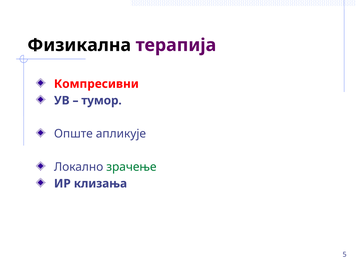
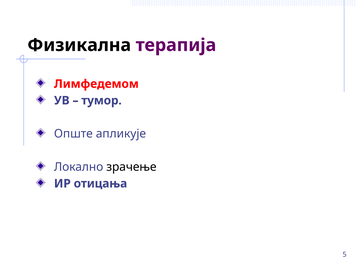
Компресивни: Компресивни -> Лимфедемом
зрачење colour: green -> black
клизања: клизања -> отицања
